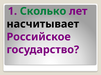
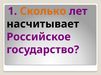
Сколько colour: green -> orange
